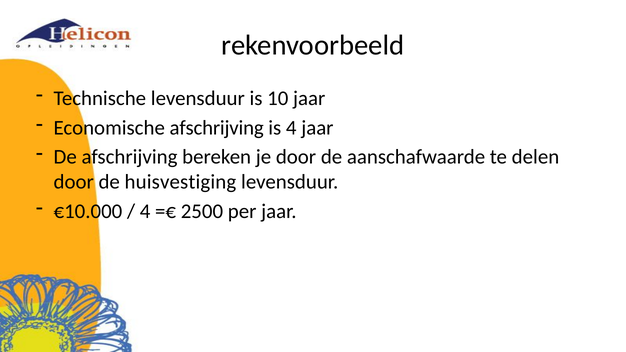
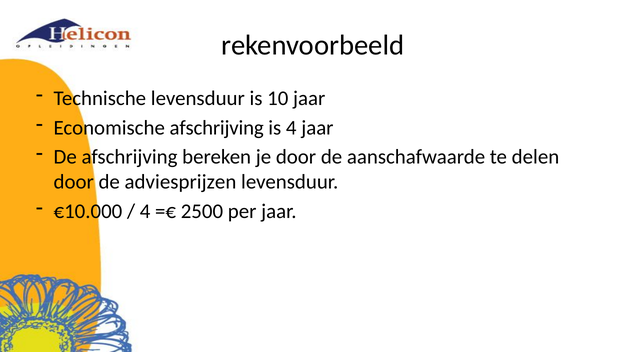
huisvestiging: huisvestiging -> adviesprijzen
